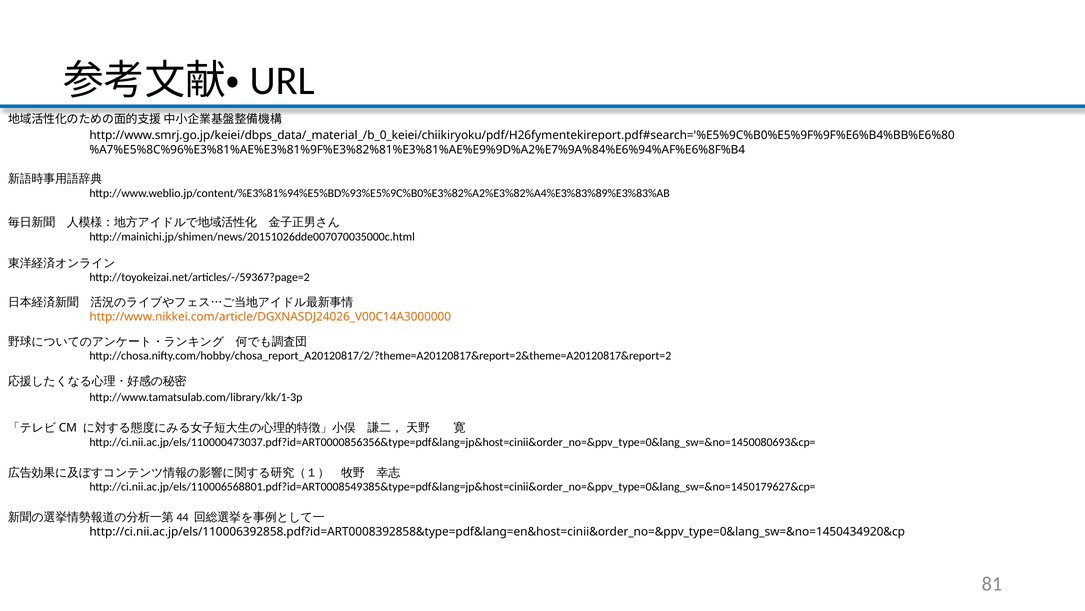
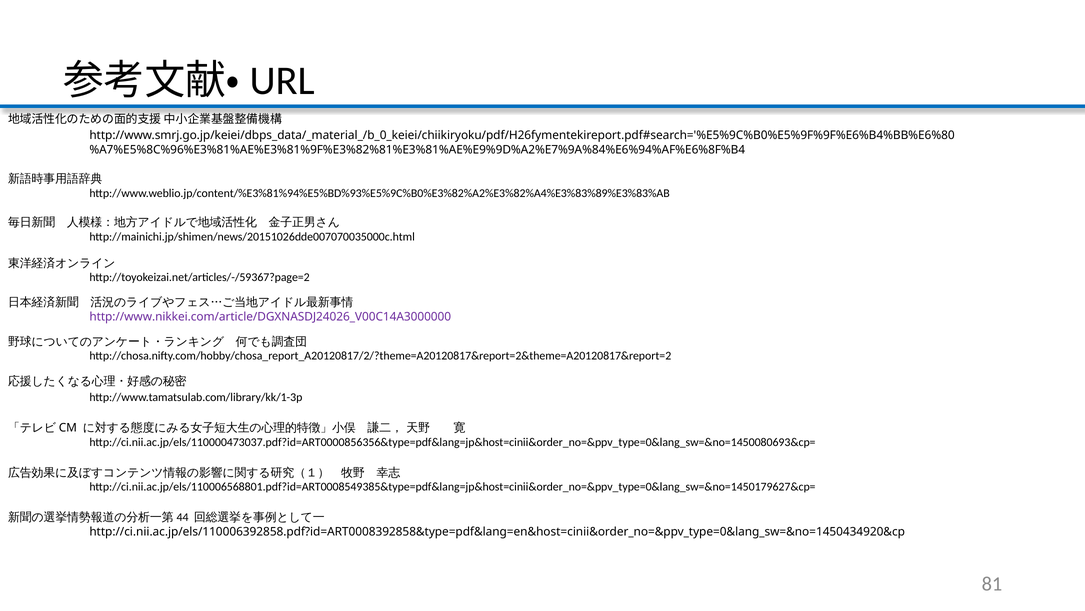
http://www.nikkei.com/article/DGXNASDJ24026_V00C14A3000000 colour: orange -> purple
